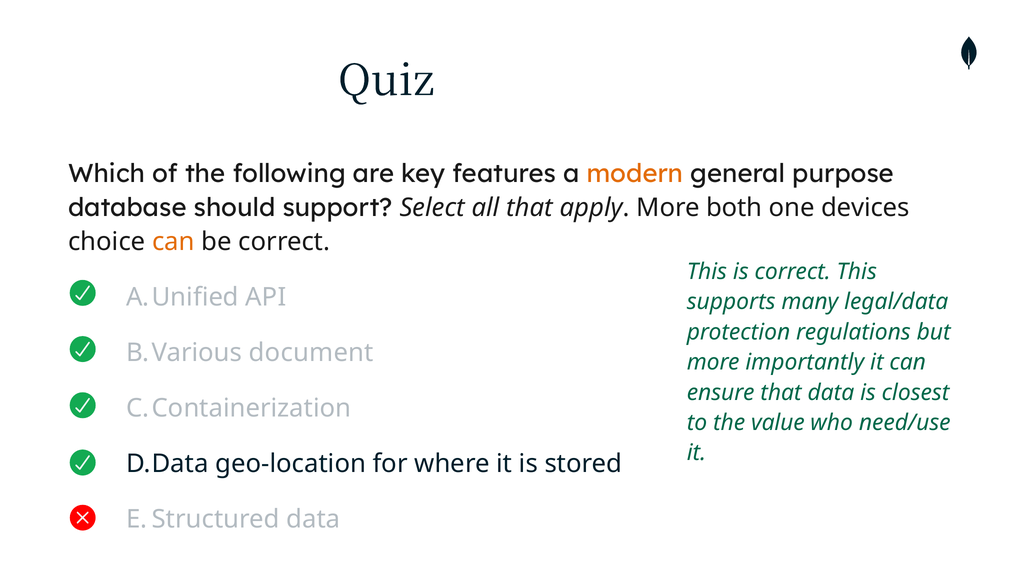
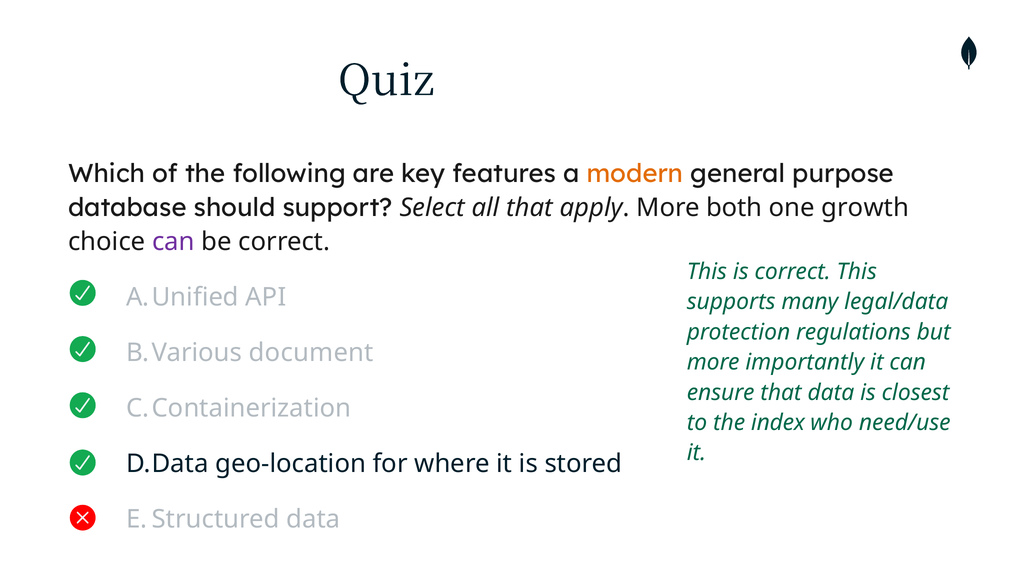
devices: devices -> growth
can at (173, 242) colour: orange -> purple
value: value -> index
